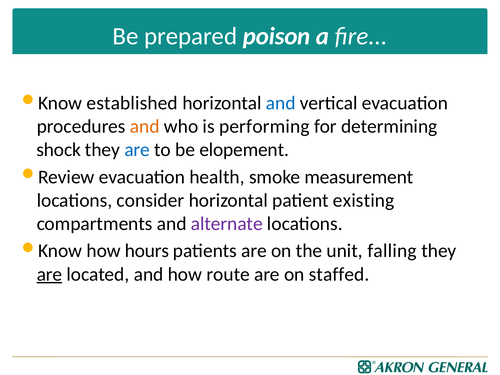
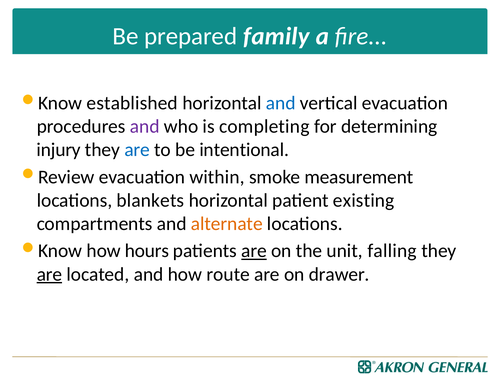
poison: poison -> family
and at (145, 126) colour: orange -> purple
performing: performing -> completing
shock: shock -> injury
elopement: elopement -> intentional
health: health -> within
consider: consider -> blankets
alternate colour: purple -> orange
are at (254, 251) underline: none -> present
staffed: staffed -> drawer
